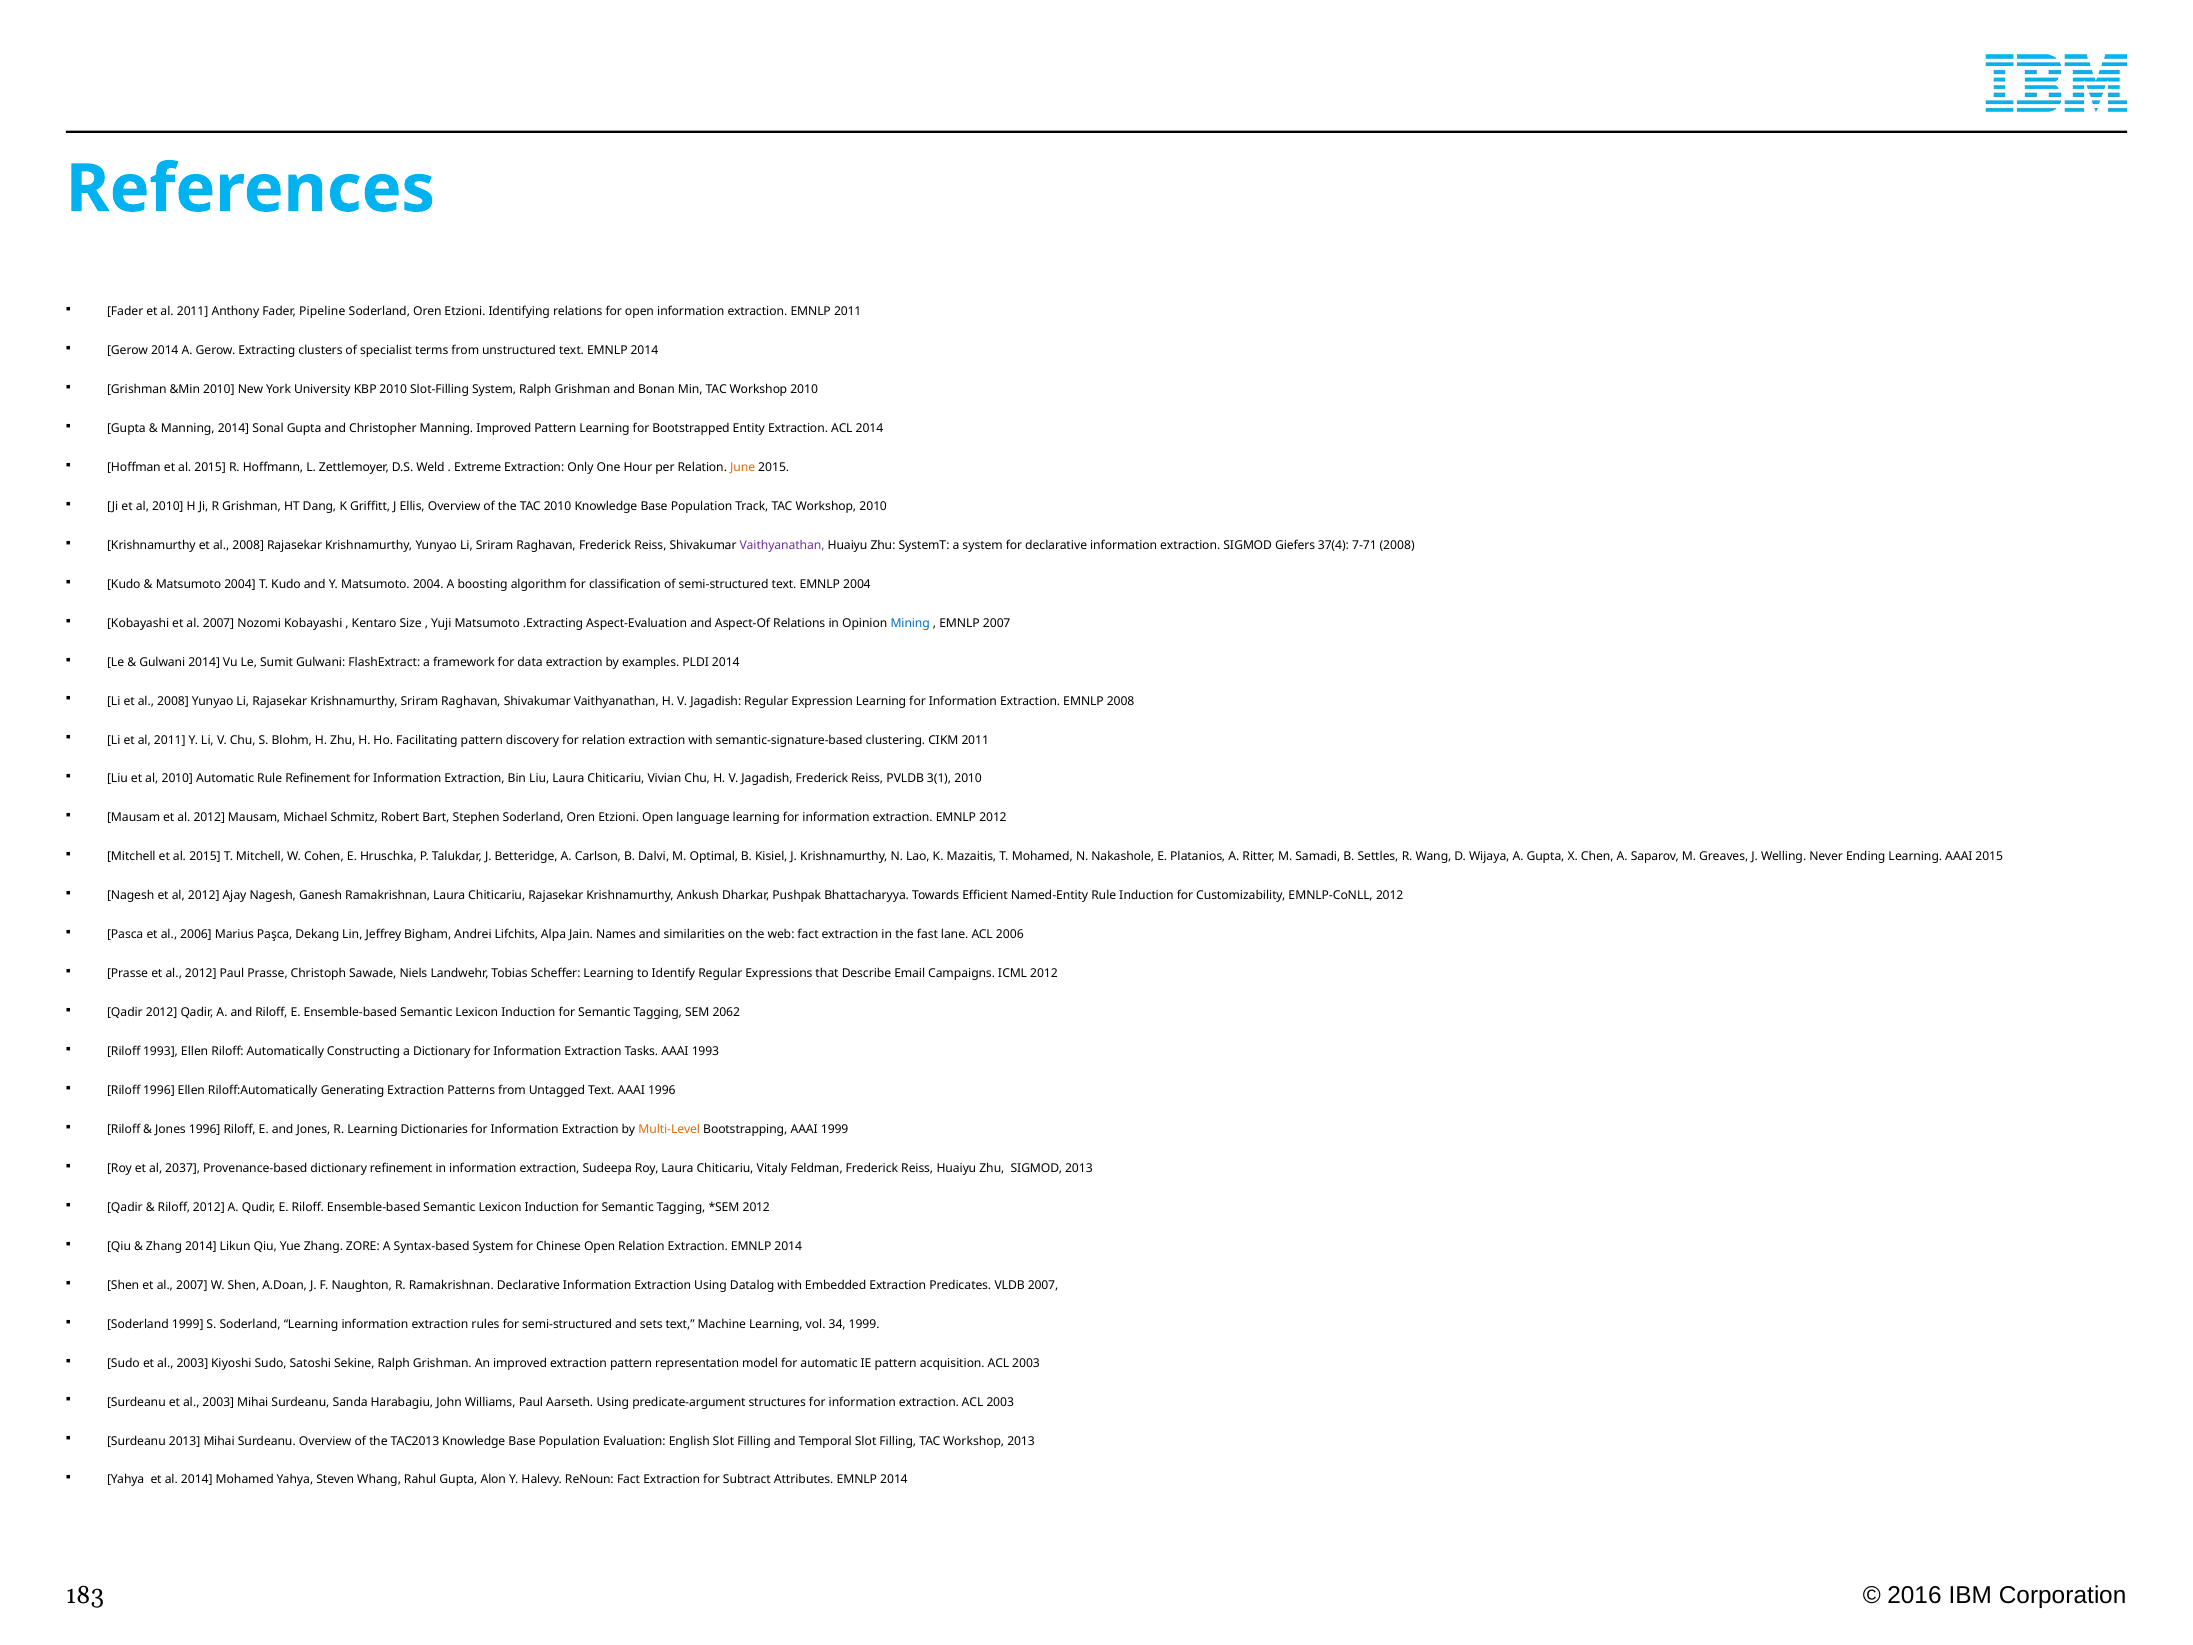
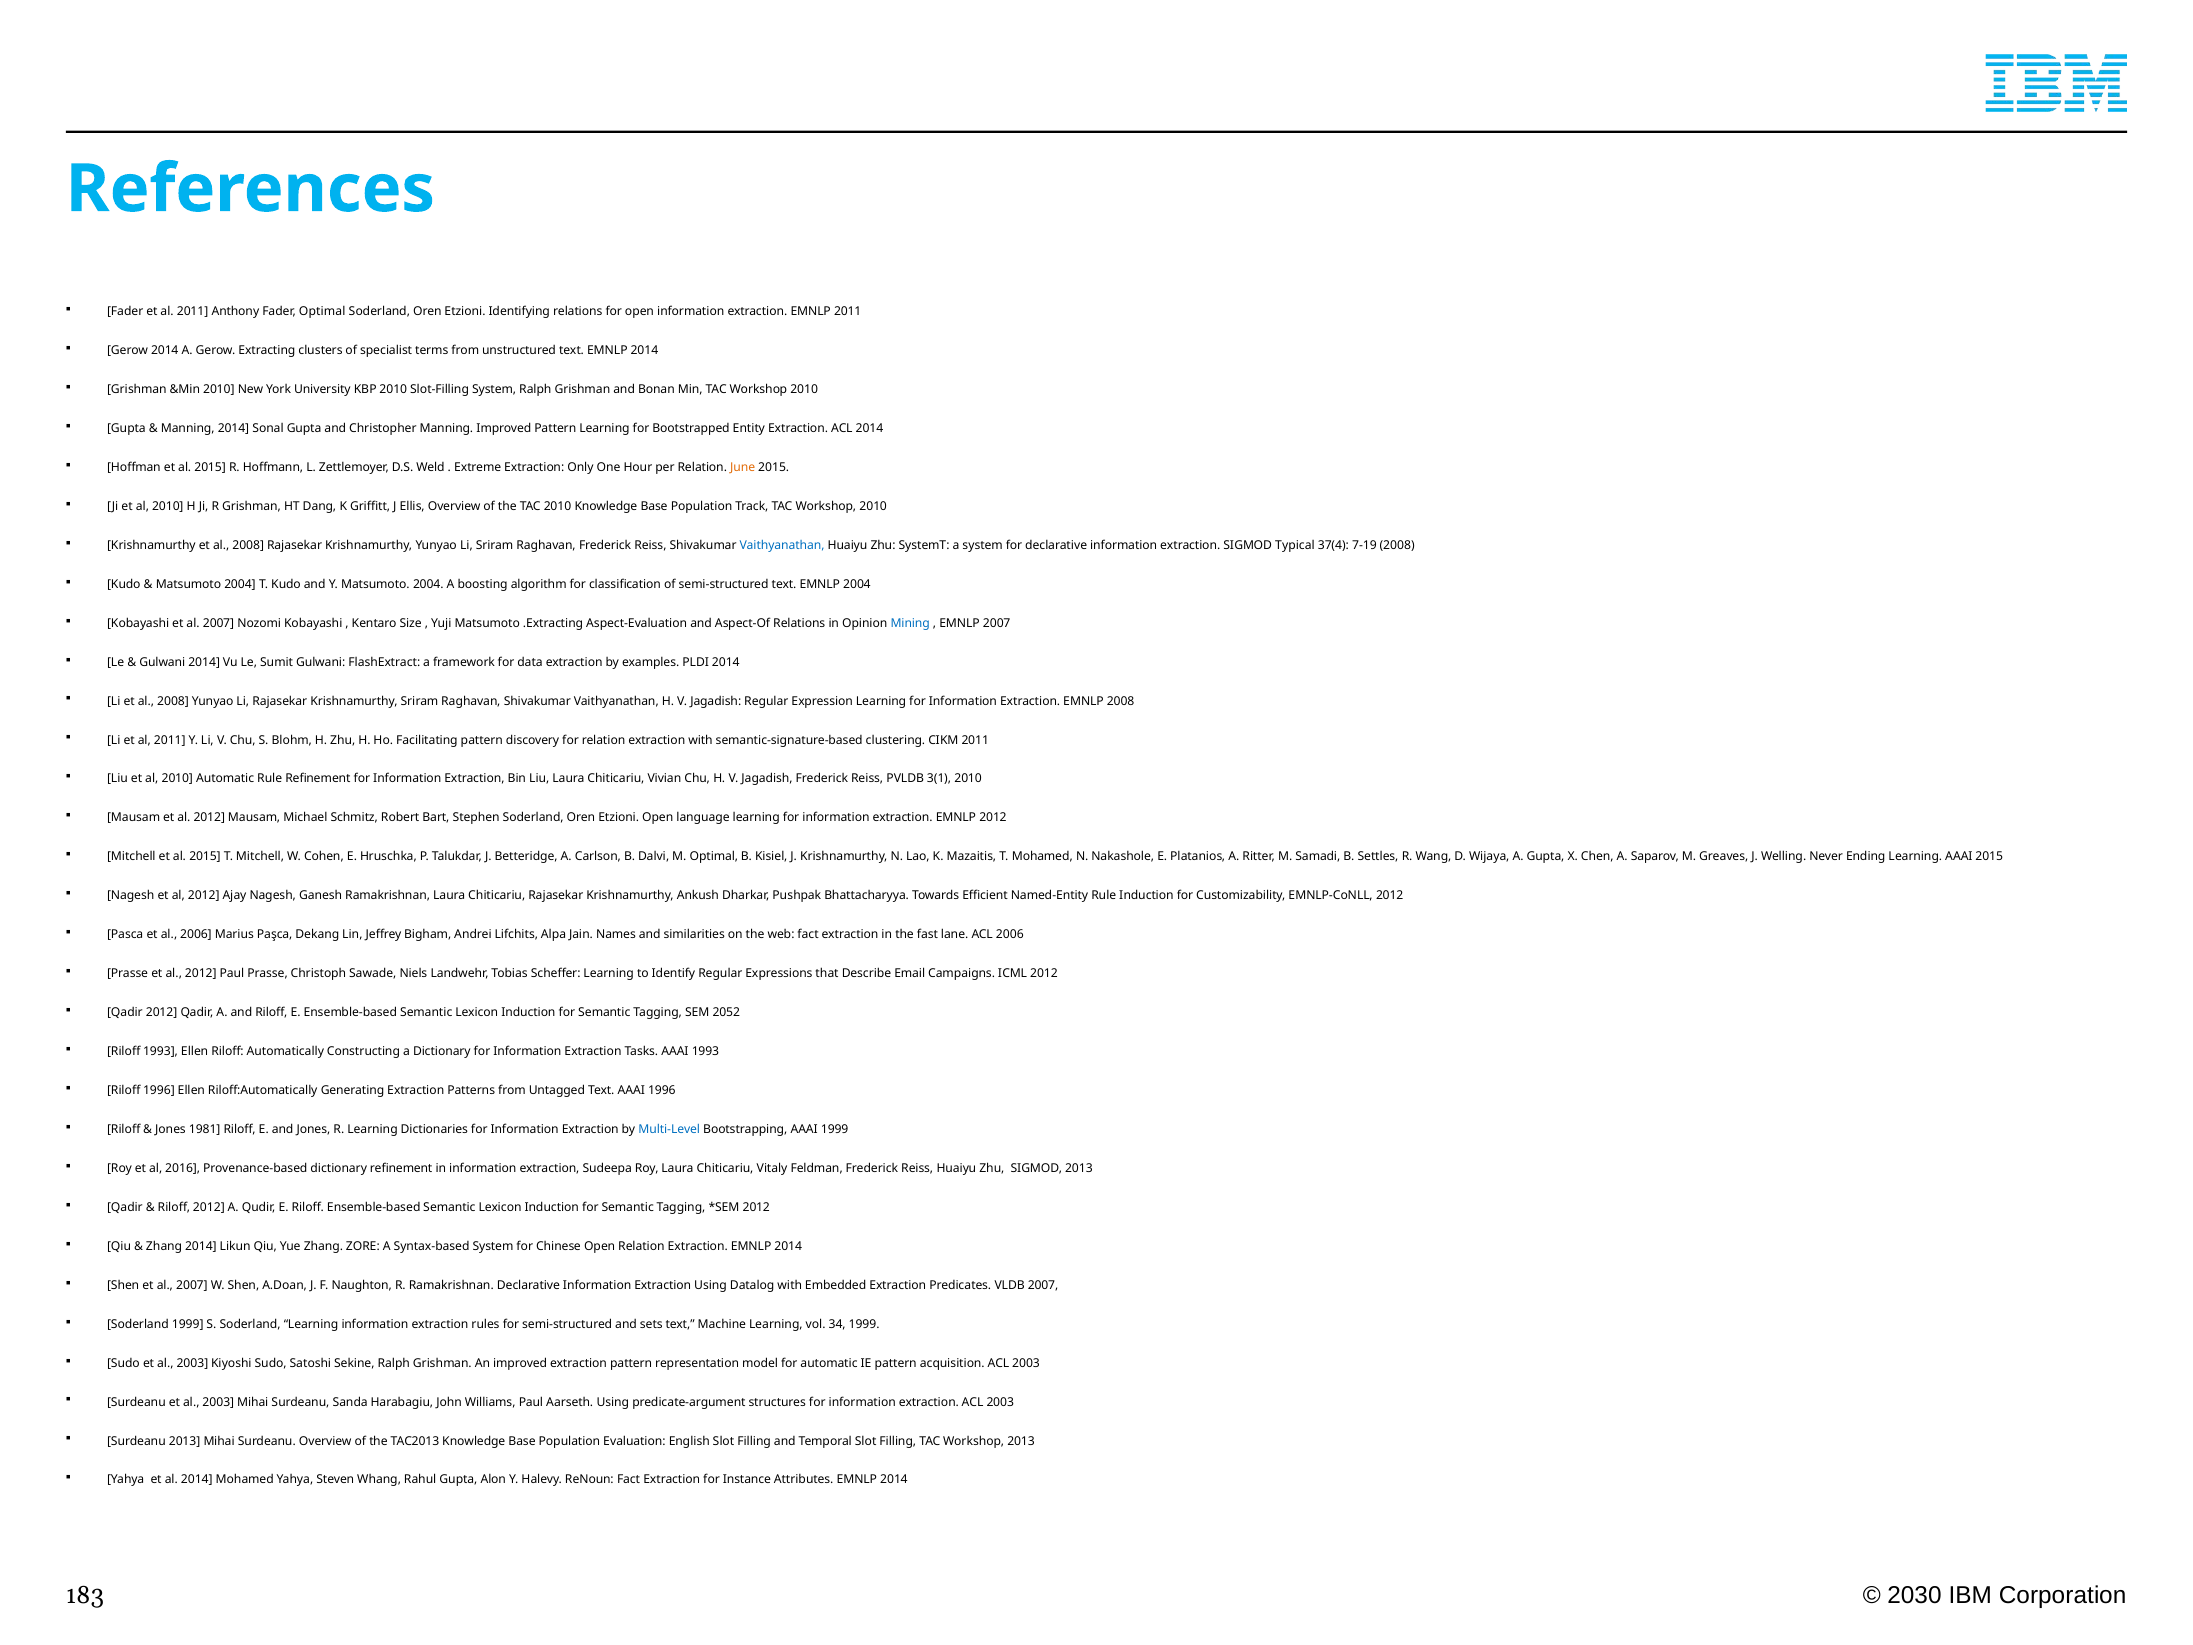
Fader Pipeline: Pipeline -> Optimal
Vaithyanathan at (782, 545) colour: purple -> blue
Giefers: Giefers -> Typical
7-71: 7-71 -> 7-19
2062: 2062 -> 2052
Jones 1996: 1996 -> 1981
Multi-Level colour: orange -> blue
2037: 2037 -> 2016
Subtract: Subtract -> Instance
2016: 2016 -> 2030
